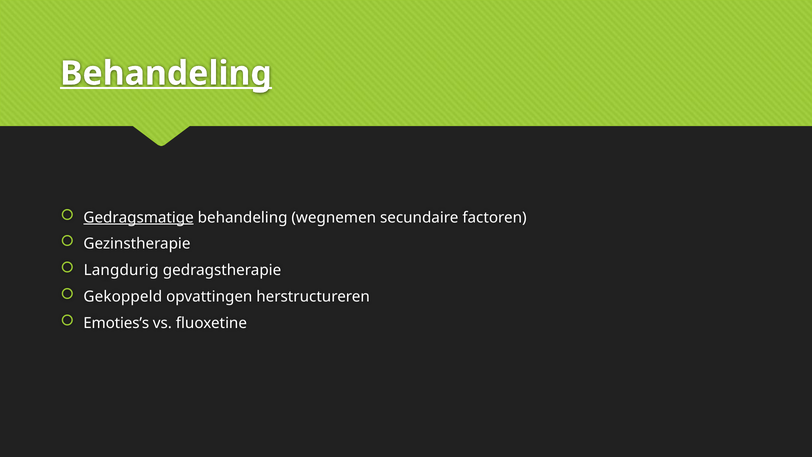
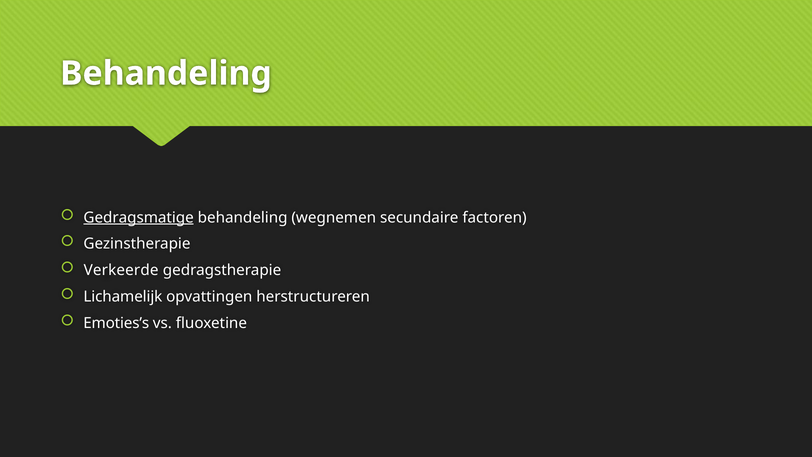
Behandeling at (166, 73) underline: present -> none
Langdurig: Langdurig -> Verkeerde
Gekoppeld: Gekoppeld -> Lichamelijk
